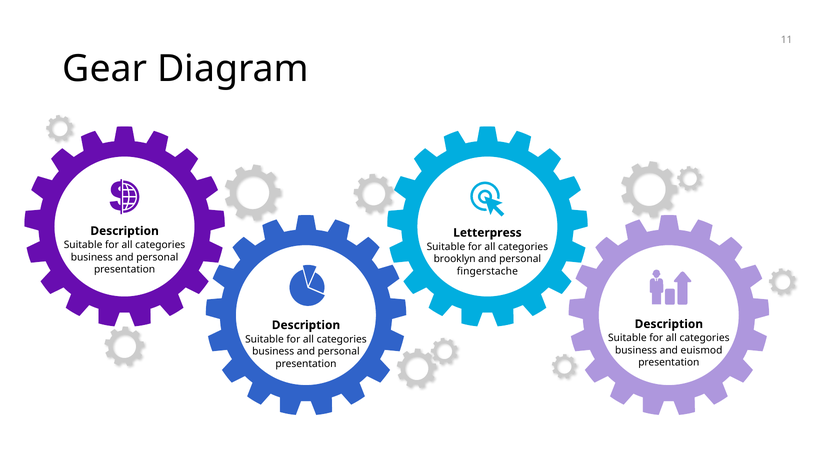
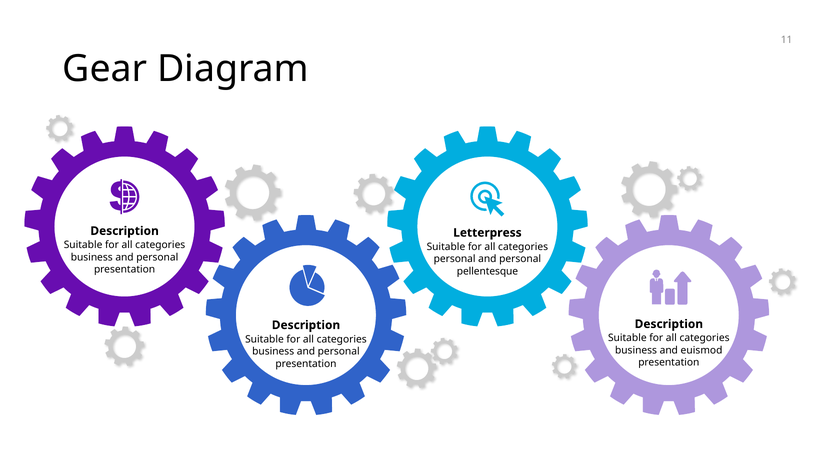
brooklyn at (455, 259): brooklyn -> personal
fingerstache: fingerstache -> pellentesque
